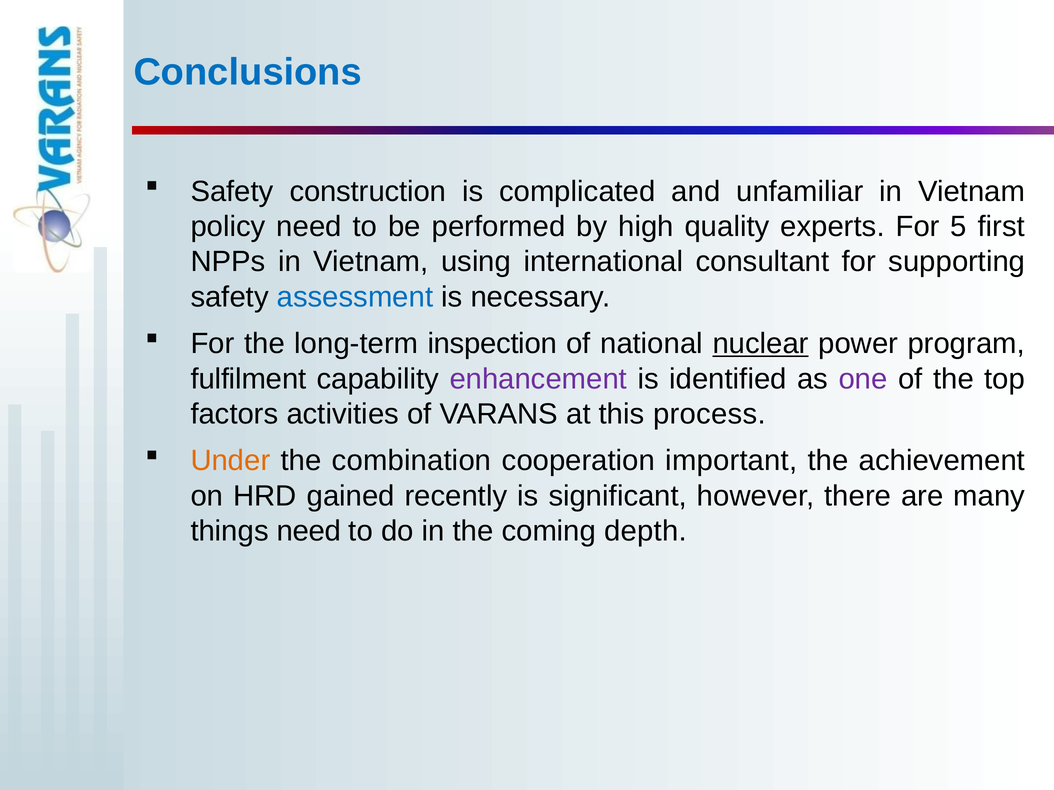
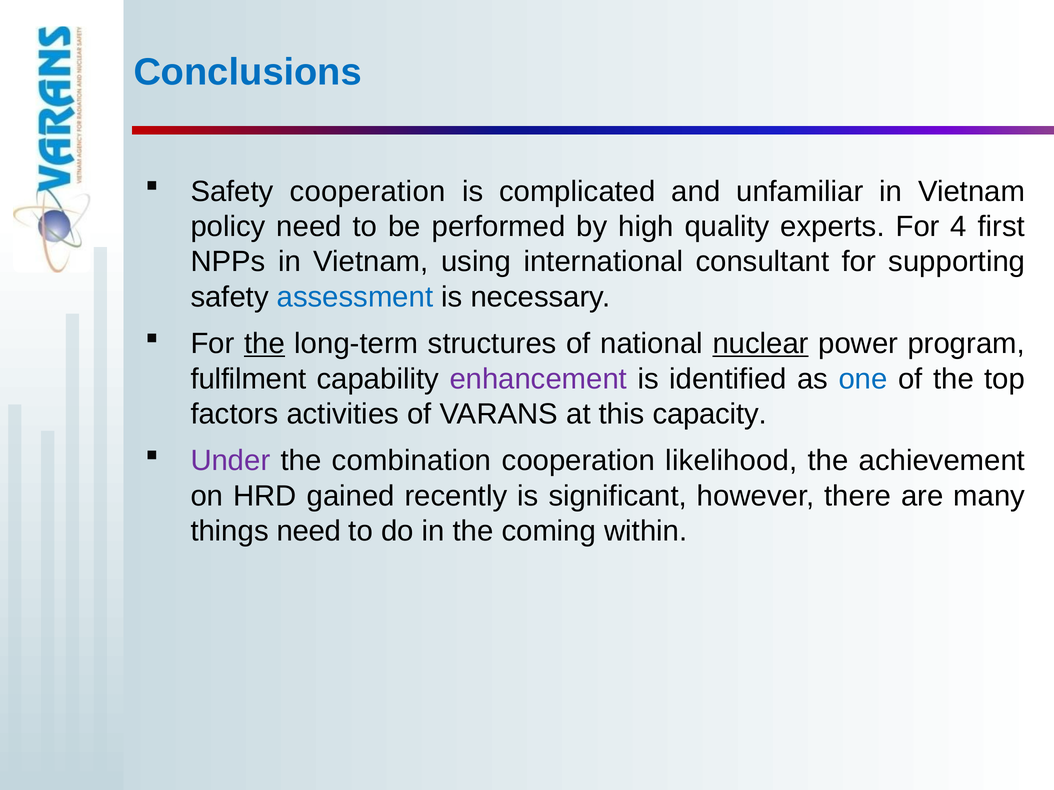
Safety construction: construction -> cooperation
5: 5 -> 4
the at (264, 344) underline: none -> present
inspection: inspection -> structures
one colour: purple -> blue
process: process -> capacity
Under colour: orange -> purple
important: important -> likelihood
depth: depth -> within
